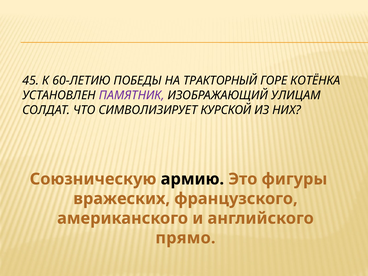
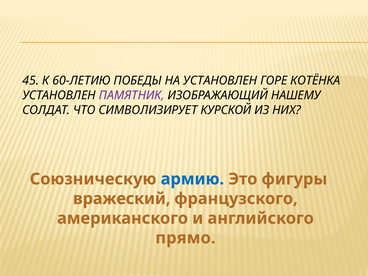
НА ТРАКТОРНЫЙ: ТРАКТОРНЫЙ -> УСТАНОВЛЕН
УЛИЦАМ: УЛИЦАМ -> НАШЕМУ
армию colour: black -> blue
вражеских: вражеских -> вражеский
